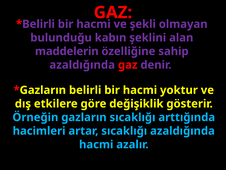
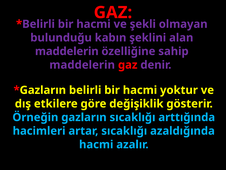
azaldığında at (82, 65): azaldığında -> maddelerin
